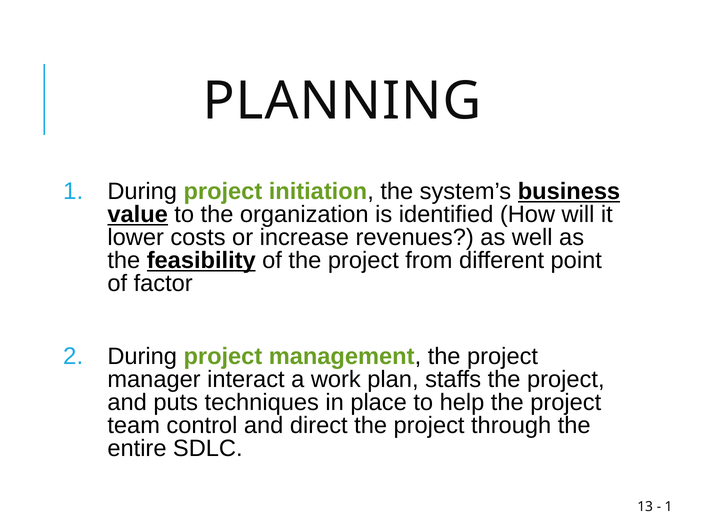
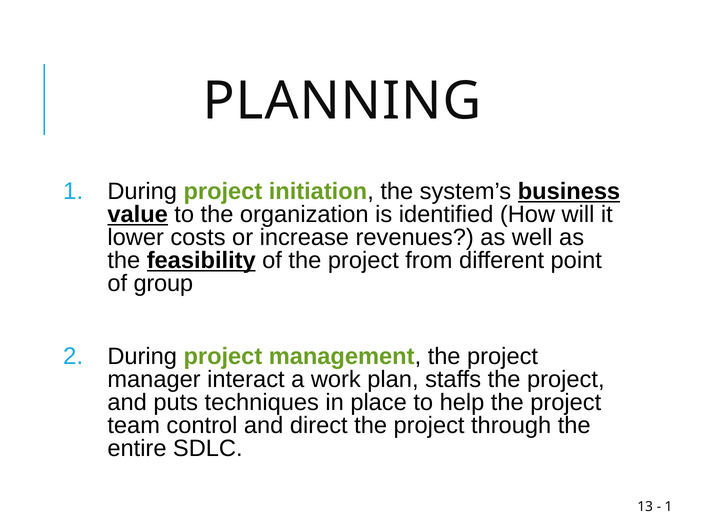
factor: factor -> group
